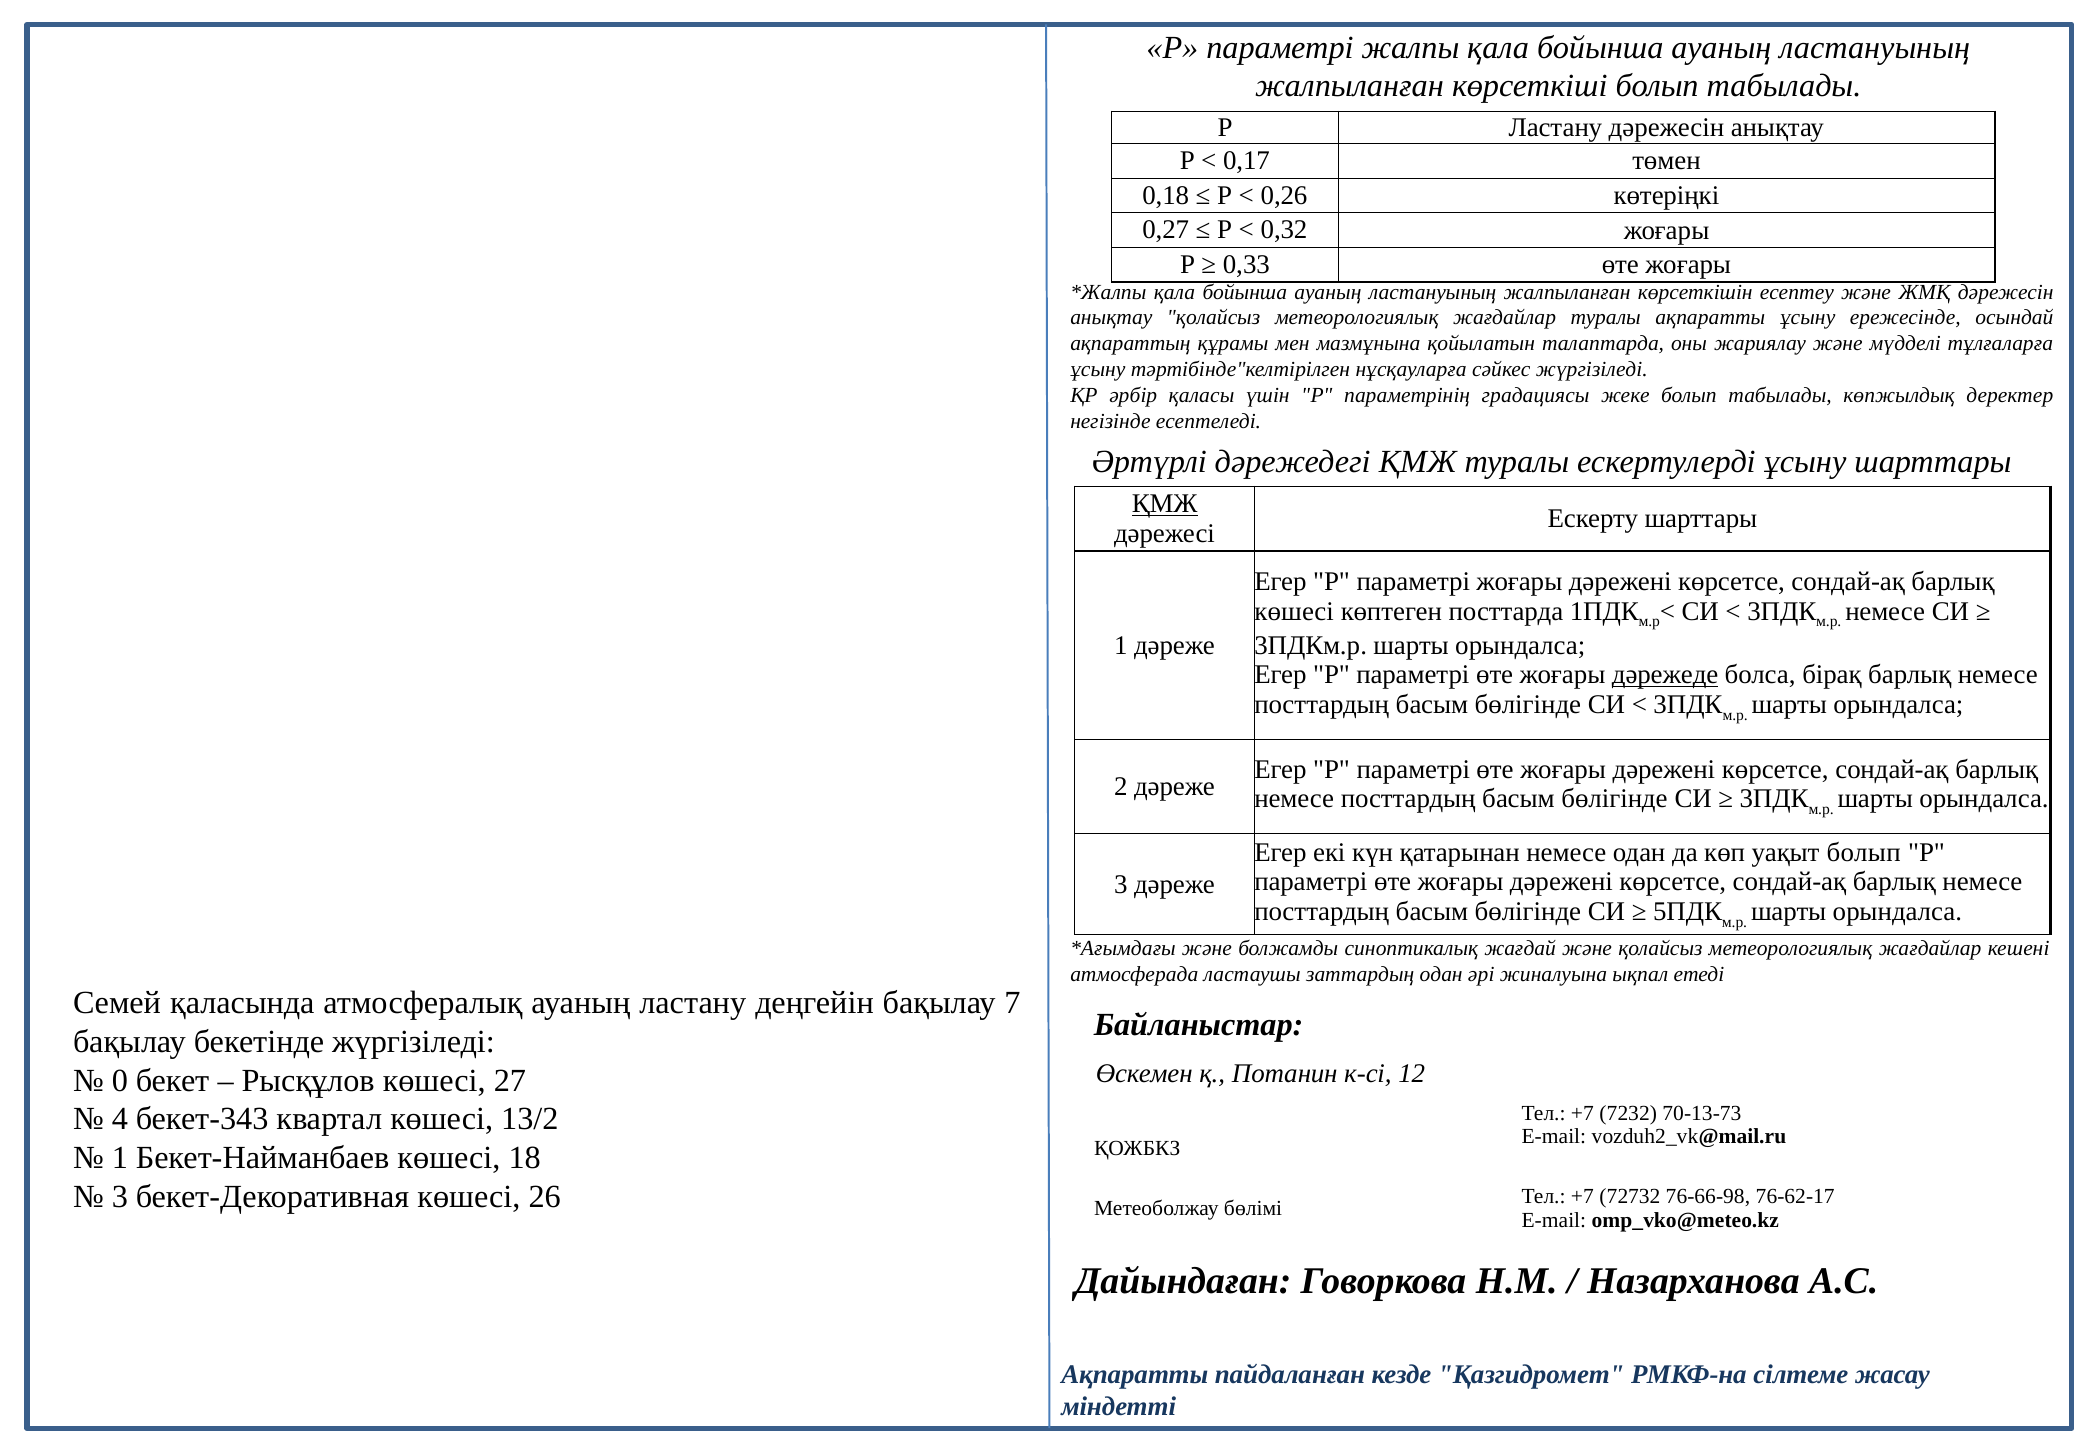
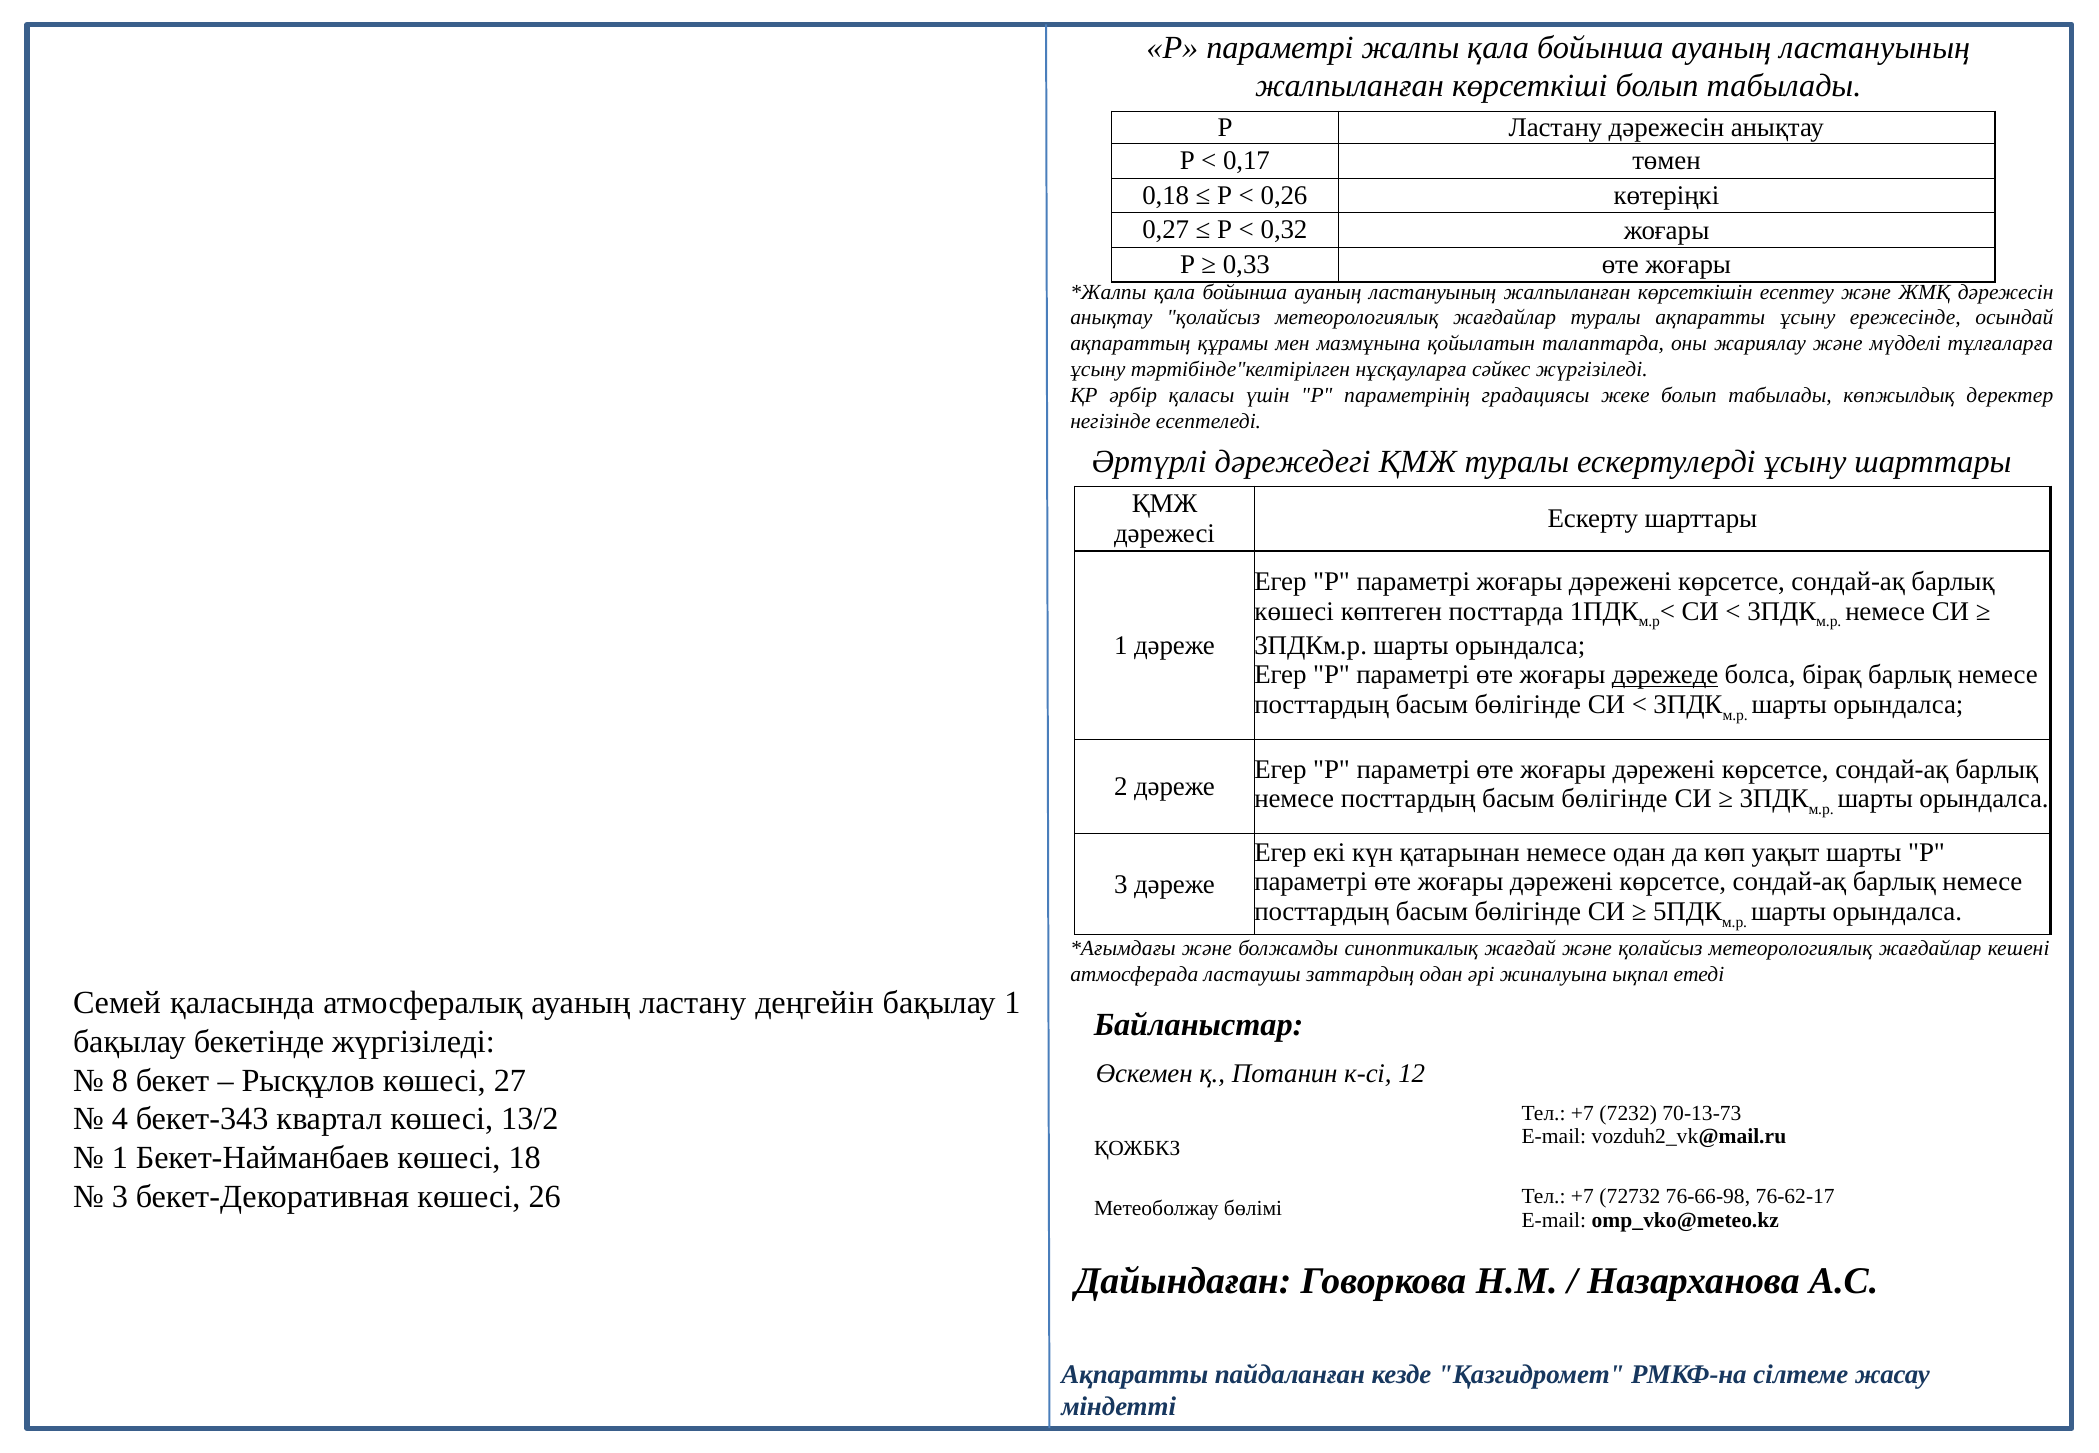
ҚМЖ at (1165, 504) underline: present -> none
уақыт болып: болып -> шарты
бақылау 7: 7 -> 1
0: 0 -> 8
